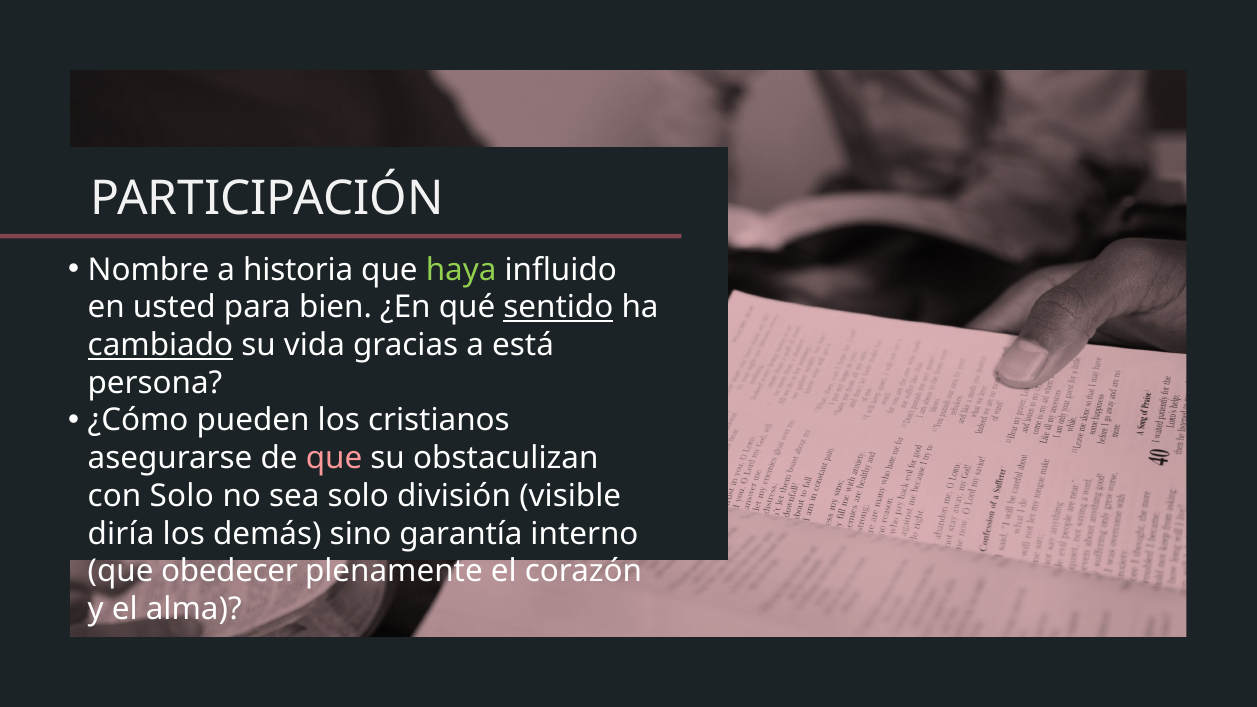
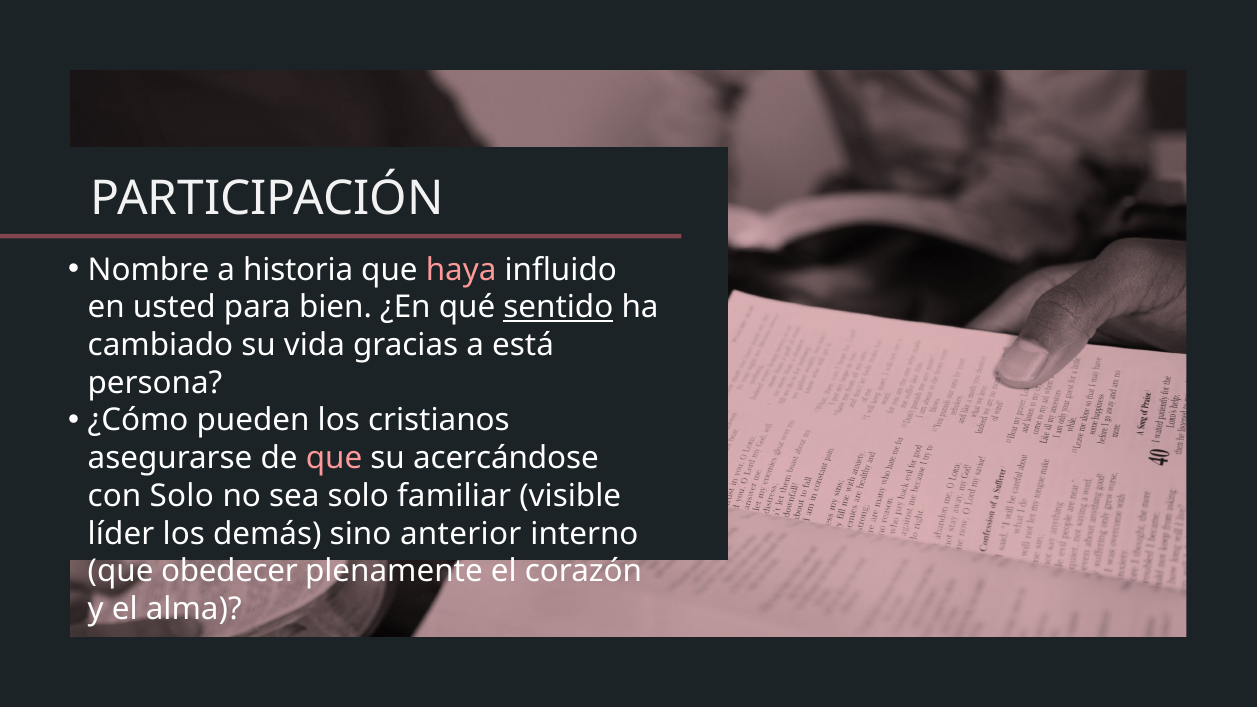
haya colour: light green -> pink
cambiado underline: present -> none
obstaculizan: obstaculizan -> acercándose
división: división -> familiar
diría: diría -> líder
garantía: garantía -> anterior
